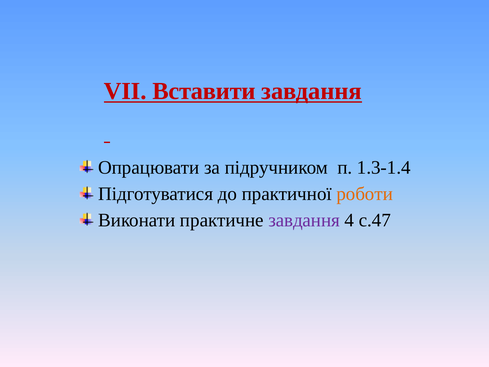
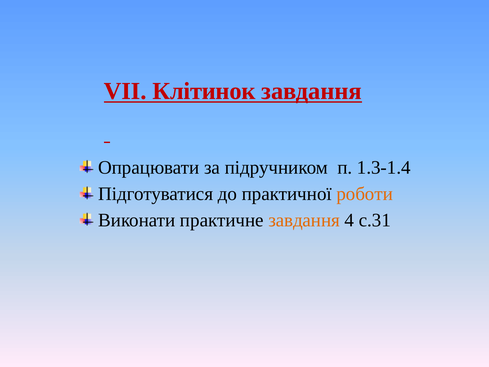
Вставити: Вставити -> Клітинок
завдання at (304, 220) colour: purple -> orange
с.47: с.47 -> с.31
